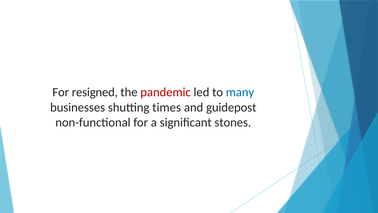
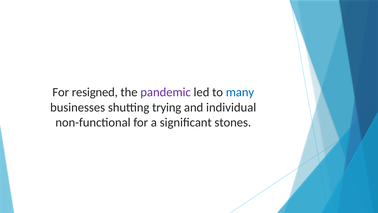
pandemic colour: red -> purple
times: times -> trying
guidepost: guidepost -> individual
